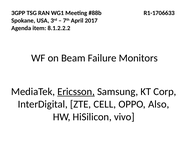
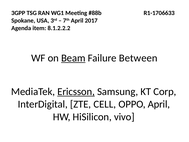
Beam underline: none -> present
Monitors: Monitors -> Between
OPPO Also: Also -> April
